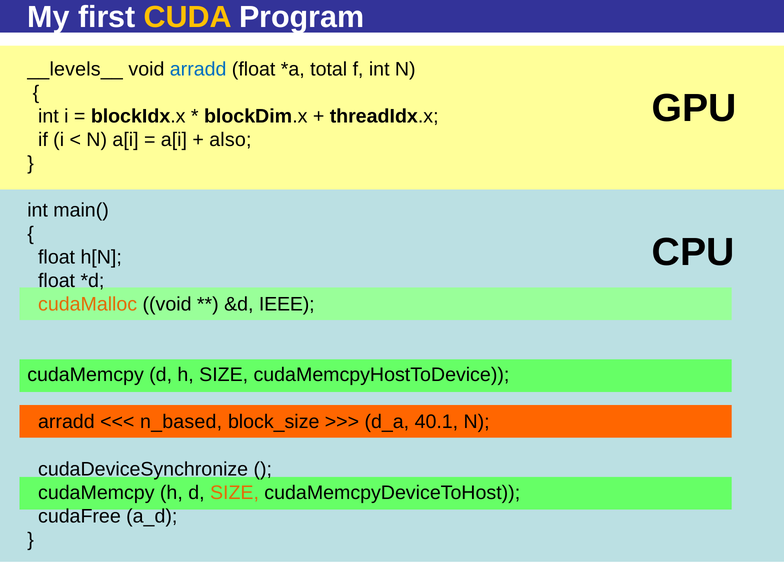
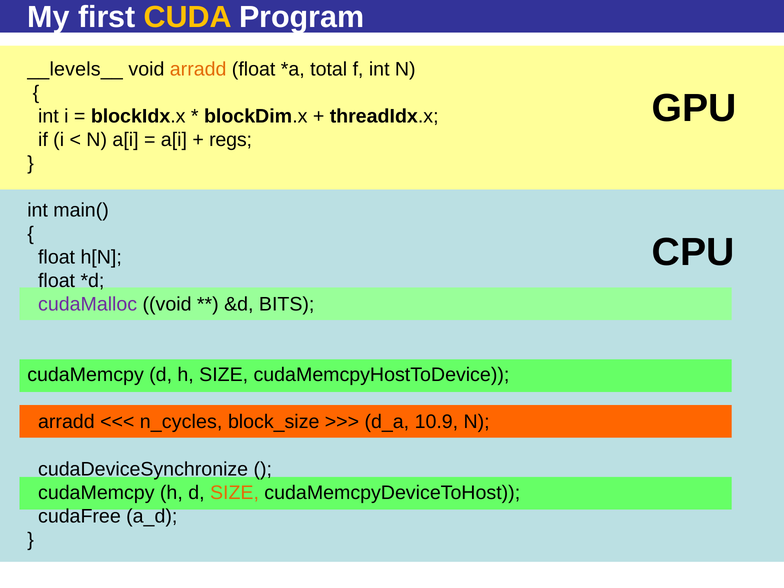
arradd at (198, 69) colour: blue -> orange
also: also -> regs
cudaMalloc colour: orange -> purple
IEEE: IEEE -> BITS
n_based: n_based -> n_cycles
40.1: 40.1 -> 10.9
